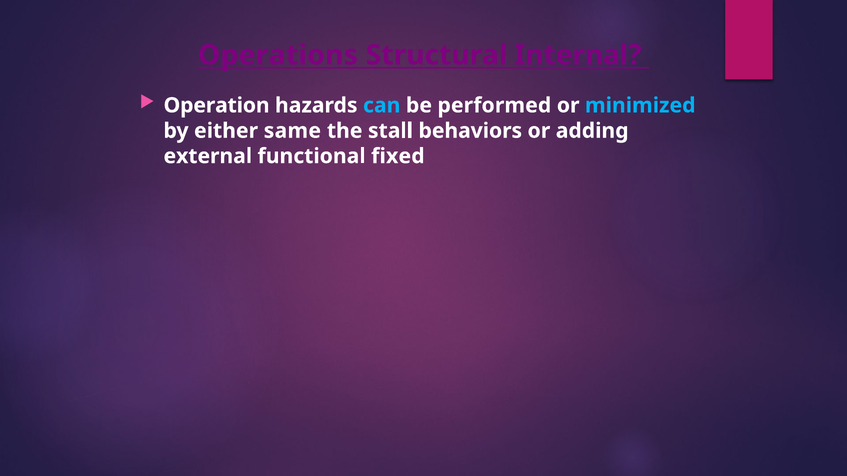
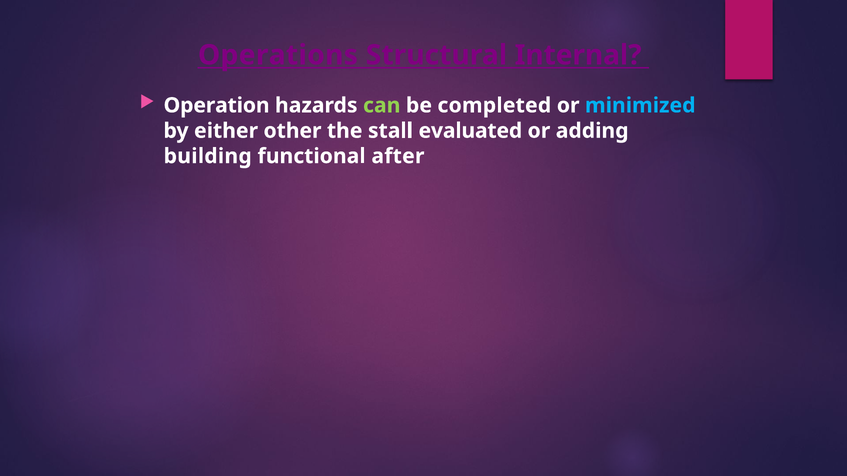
can colour: light blue -> light green
performed: performed -> completed
same: same -> other
behaviors: behaviors -> evaluated
external: external -> building
fixed: fixed -> after
